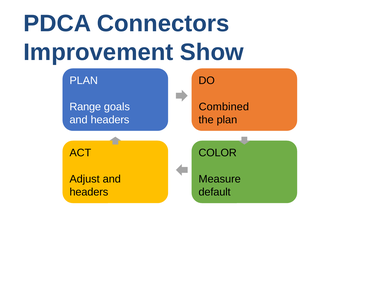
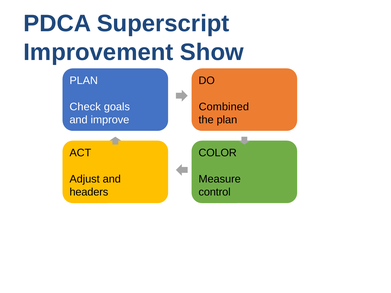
Connectors: Connectors -> Superscript
Range: Range -> Check
headers at (110, 120): headers -> improve
default: default -> control
